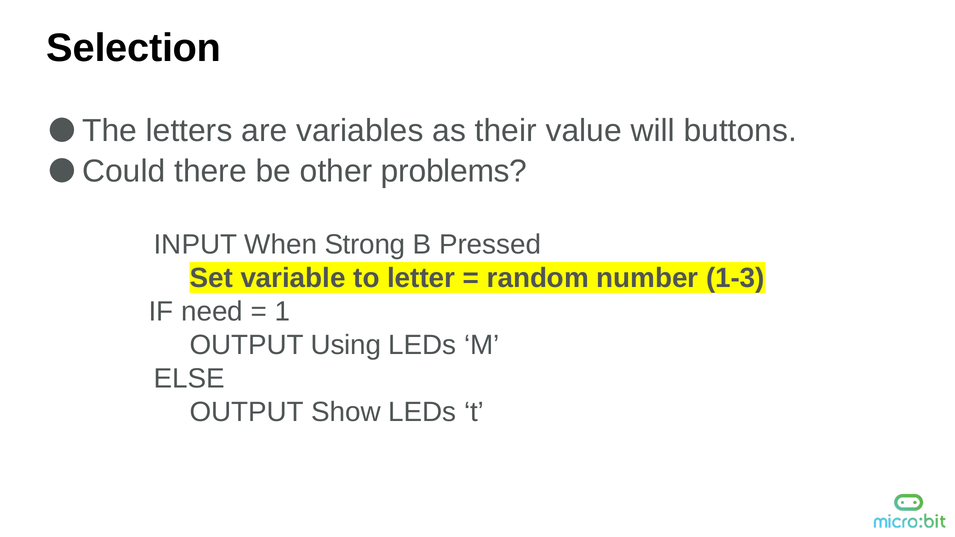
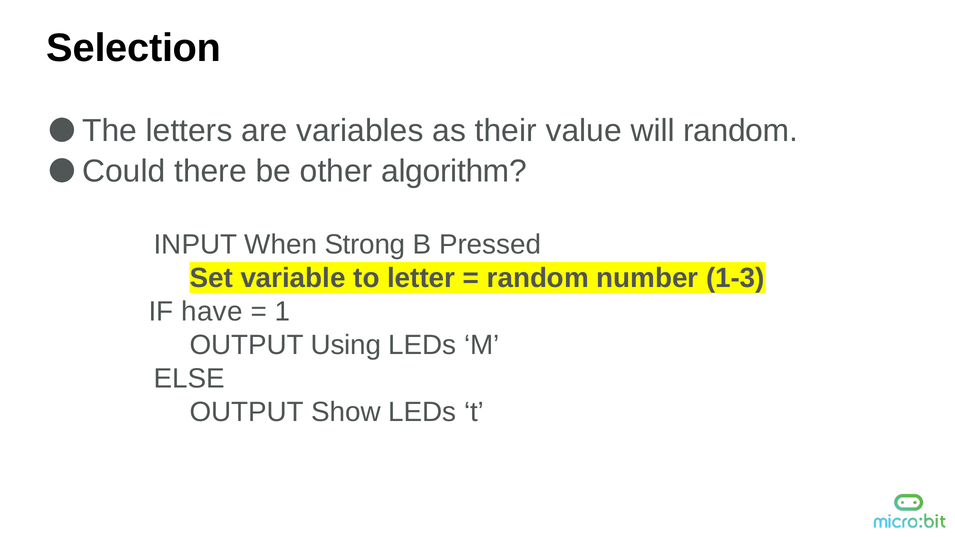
will buttons: buttons -> random
problems: problems -> algorithm
need: need -> have
